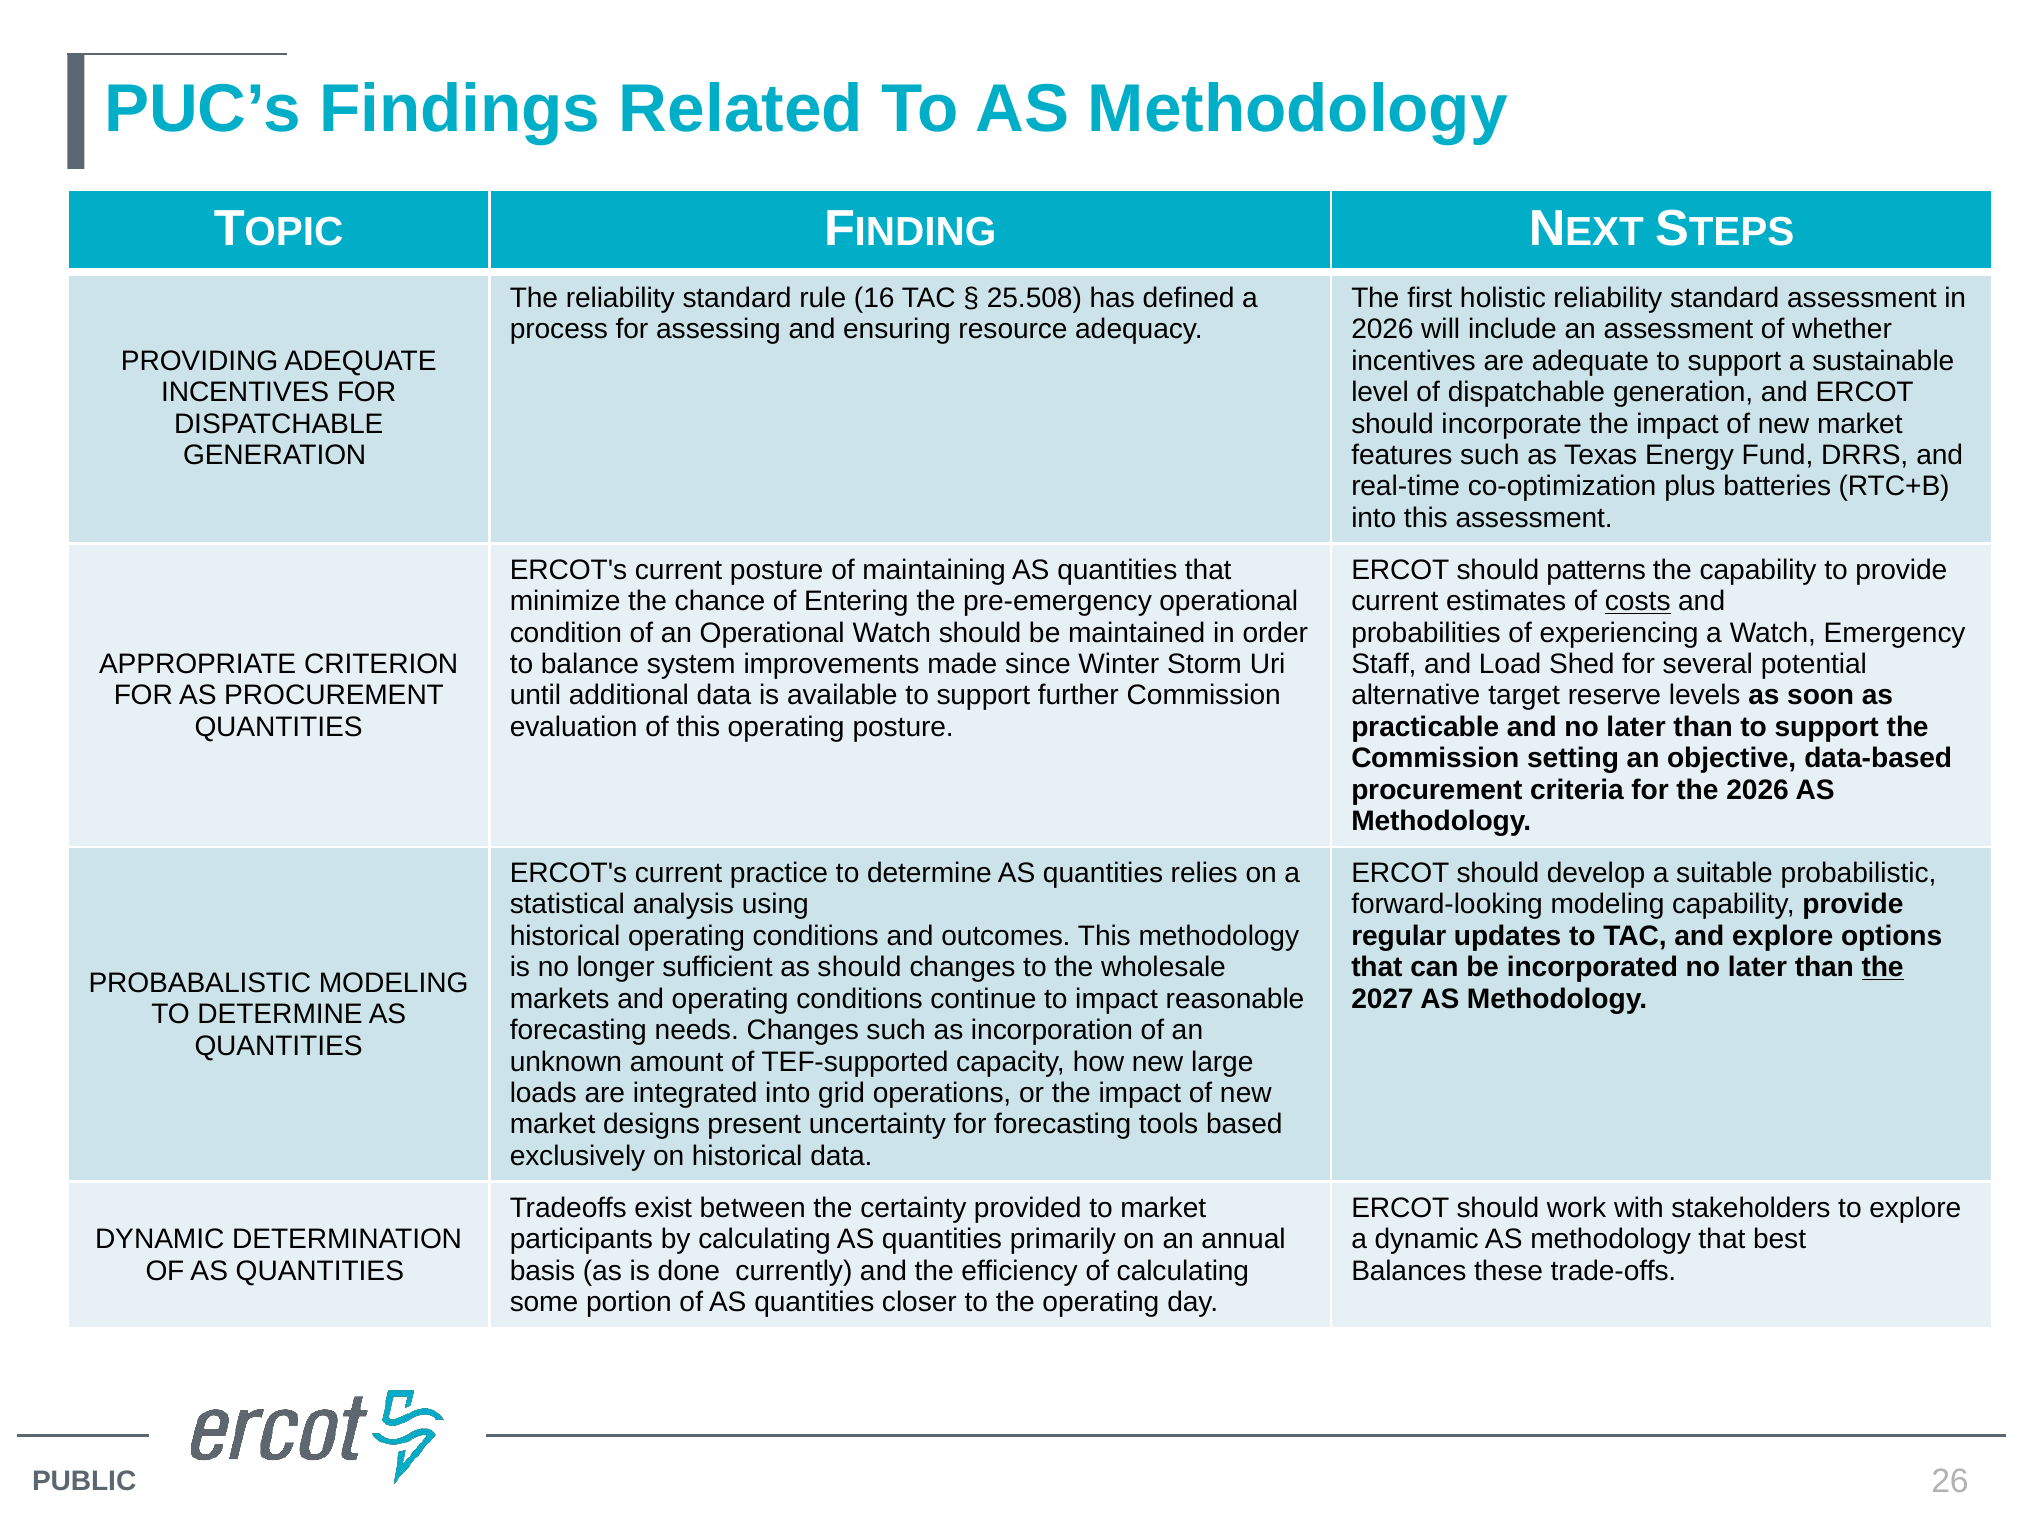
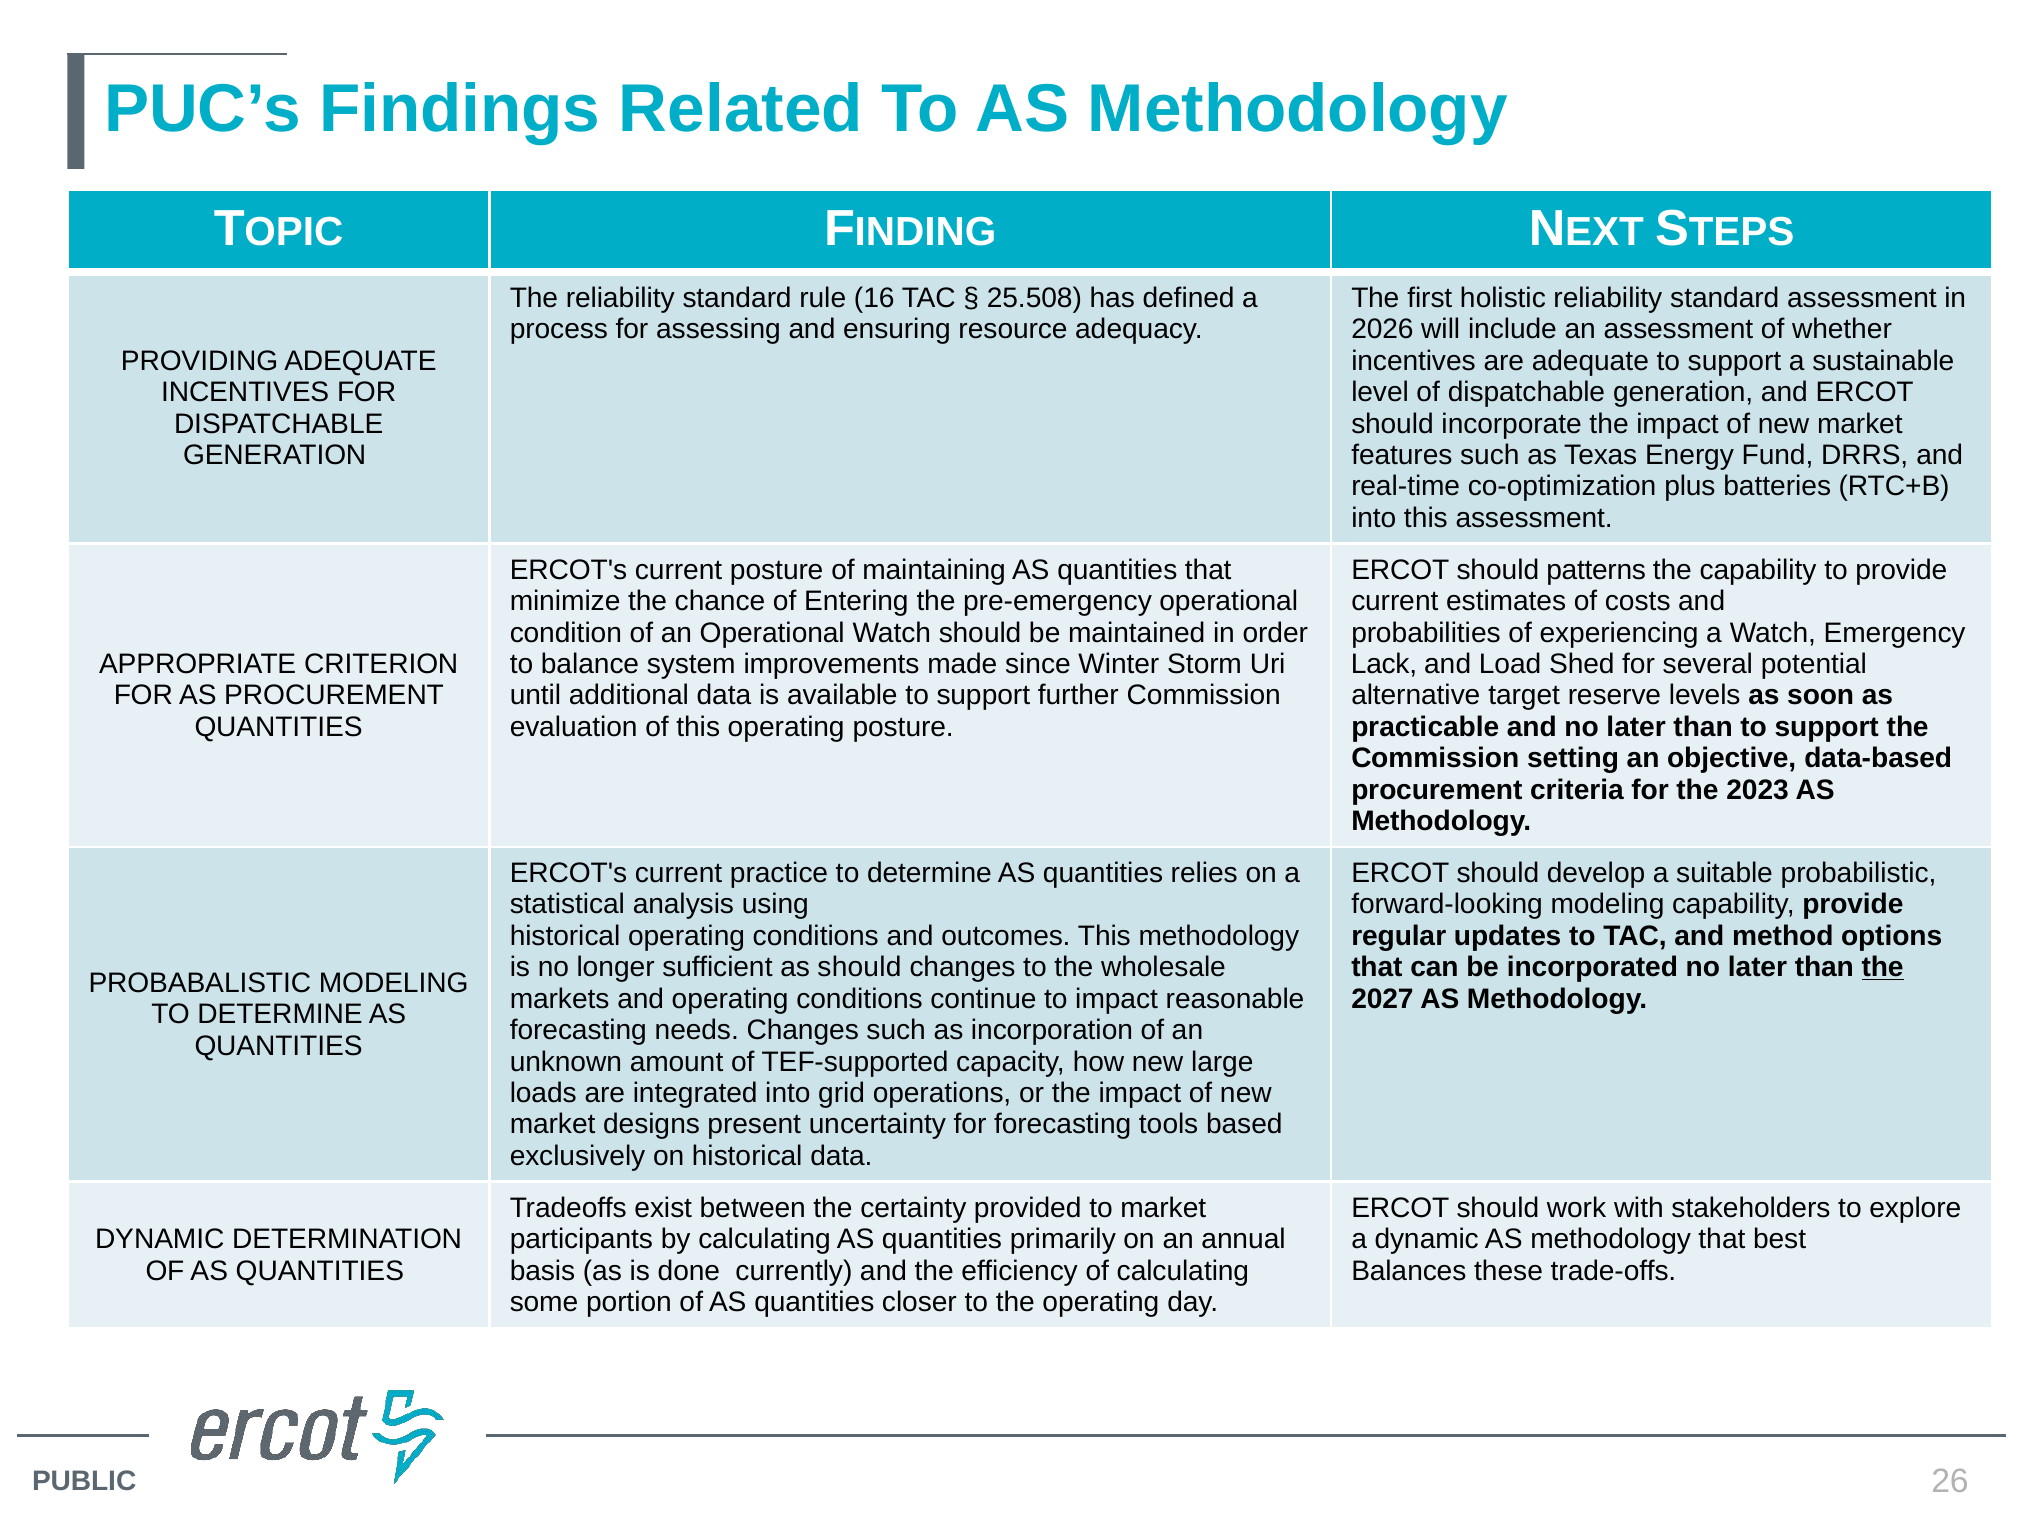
costs underline: present -> none
Staff: Staff -> Lack
the 2026: 2026 -> 2023
and explore: explore -> method
